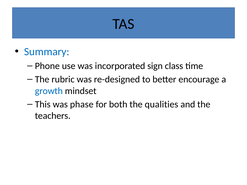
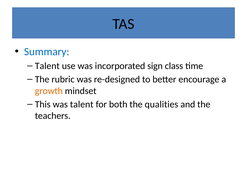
Phone at (47, 66): Phone -> Talent
growth colour: blue -> orange
was phase: phase -> talent
